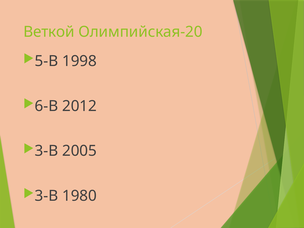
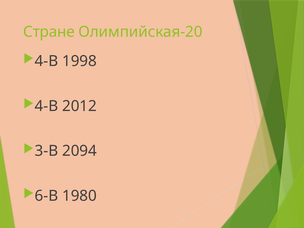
Веткой: Веткой -> Стране
5-В at (46, 61): 5-В -> 4-В
6-В at (46, 106): 6-В -> 4-В
2005: 2005 -> 2094
3-В at (46, 196): 3-В -> 6-В
